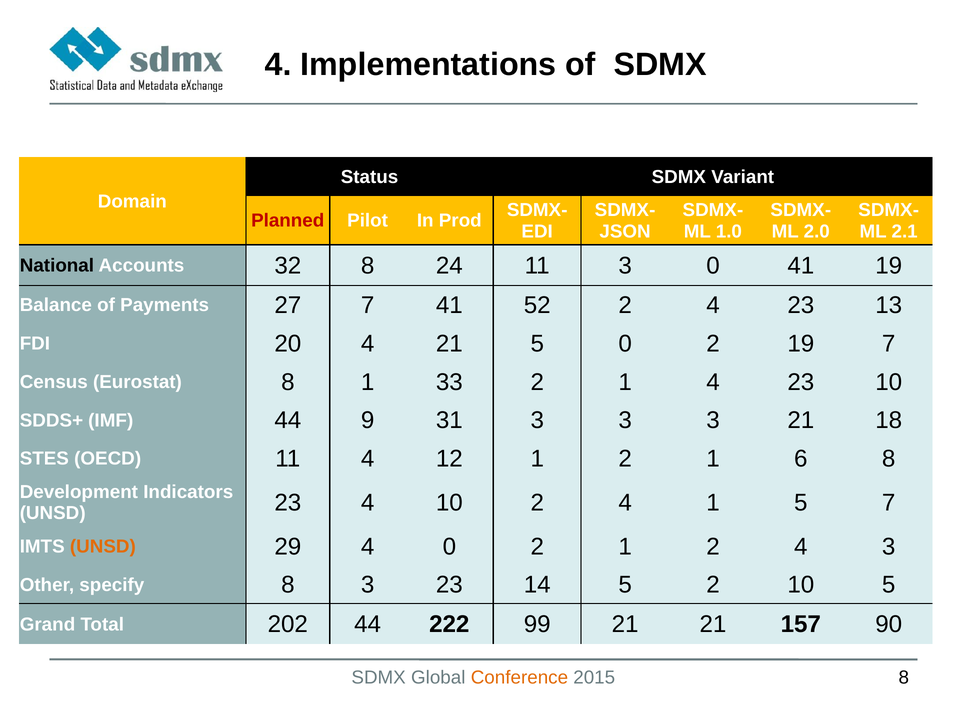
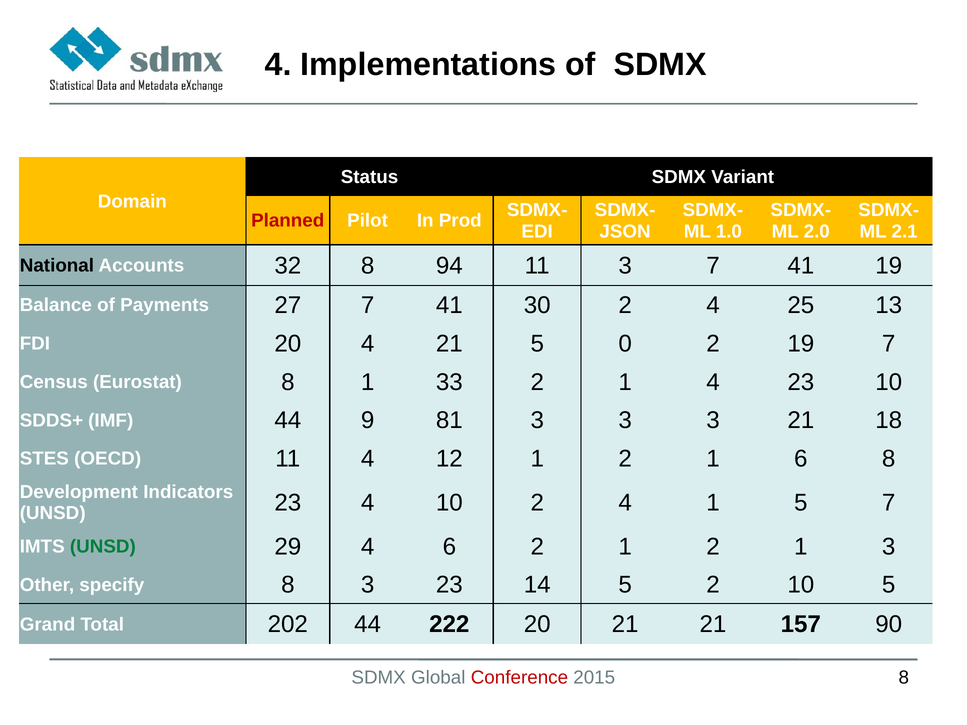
24: 24 -> 94
3 0: 0 -> 7
52: 52 -> 30
2 4 23: 23 -> 25
31: 31 -> 81
UNSD at (103, 547) colour: orange -> green
4 0: 0 -> 6
2 1 2 4: 4 -> 1
222 99: 99 -> 20
Conference colour: orange -> red
